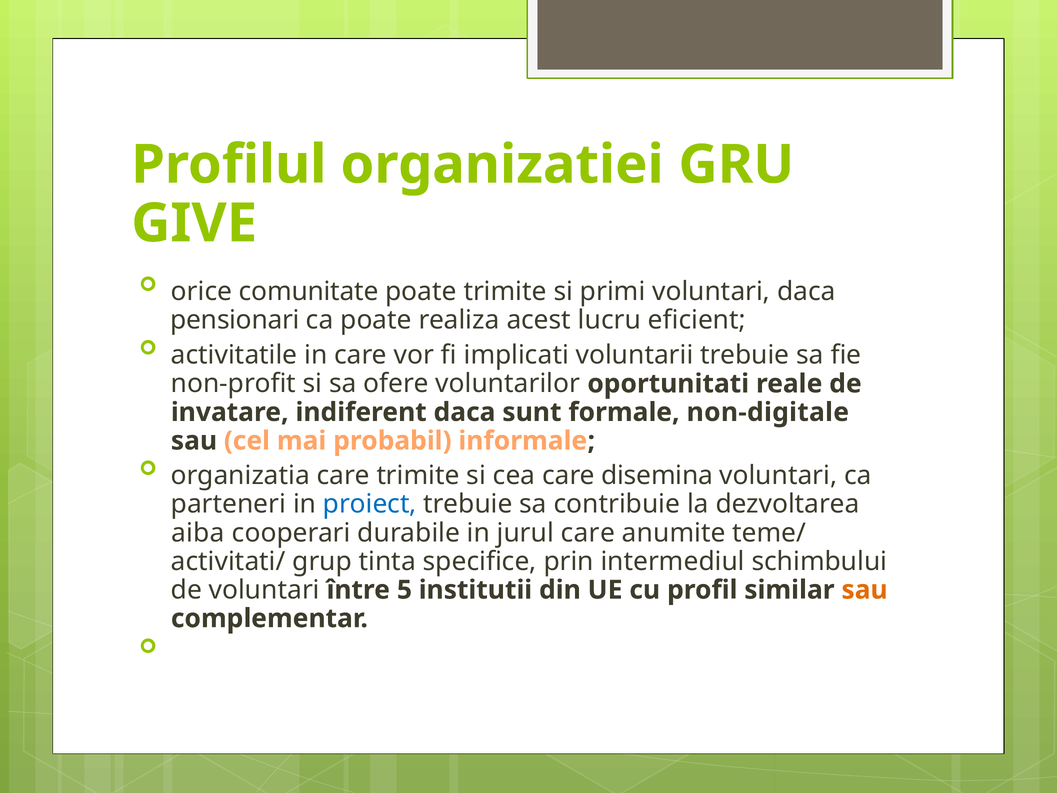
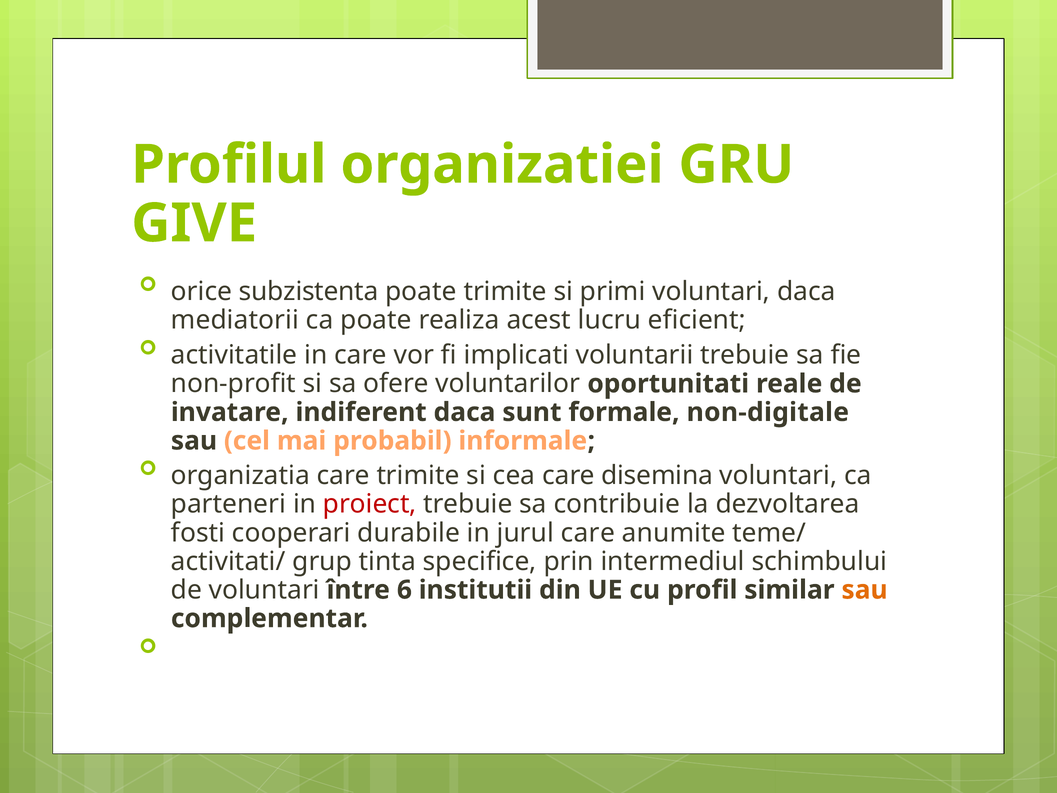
comunitate: comunitate -> subzistenta
pensionari: pensionari -> mediatorii
proiect colour: blue -> red
aiba: aiba -> fosti
5: 5 -> 6
